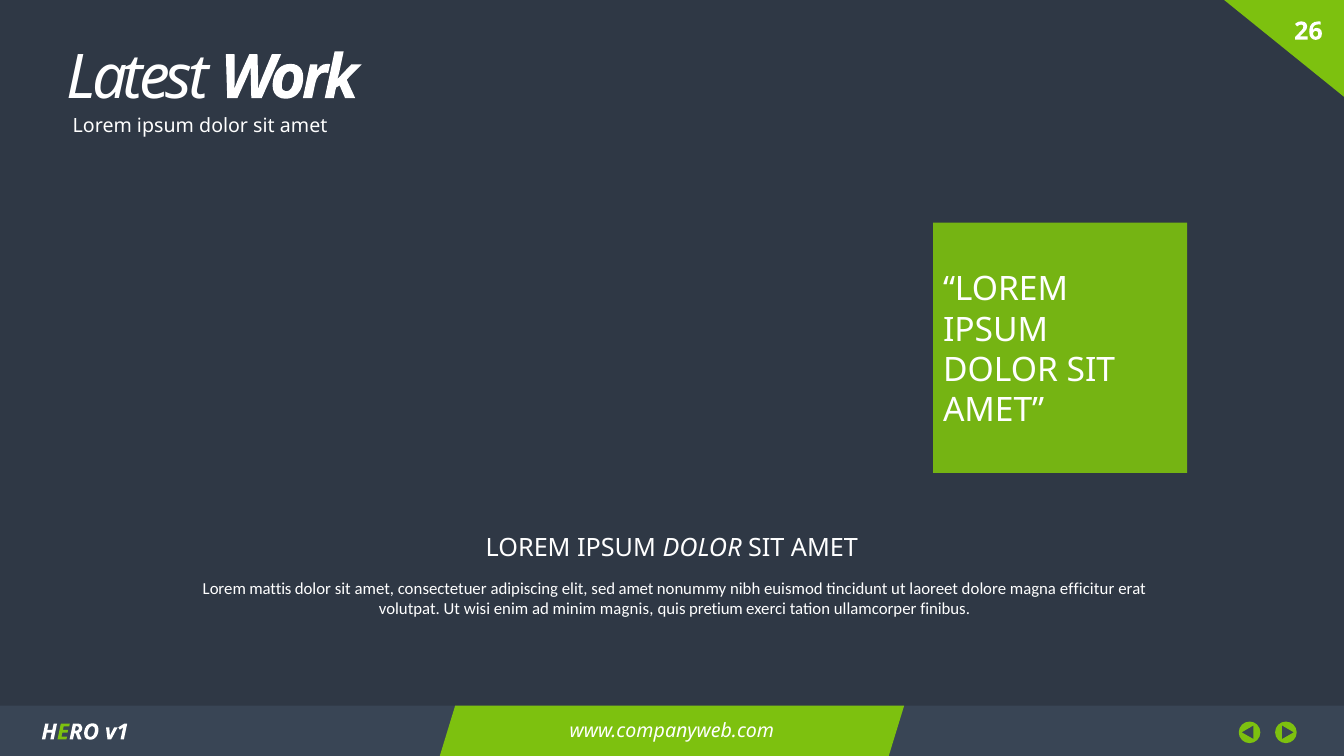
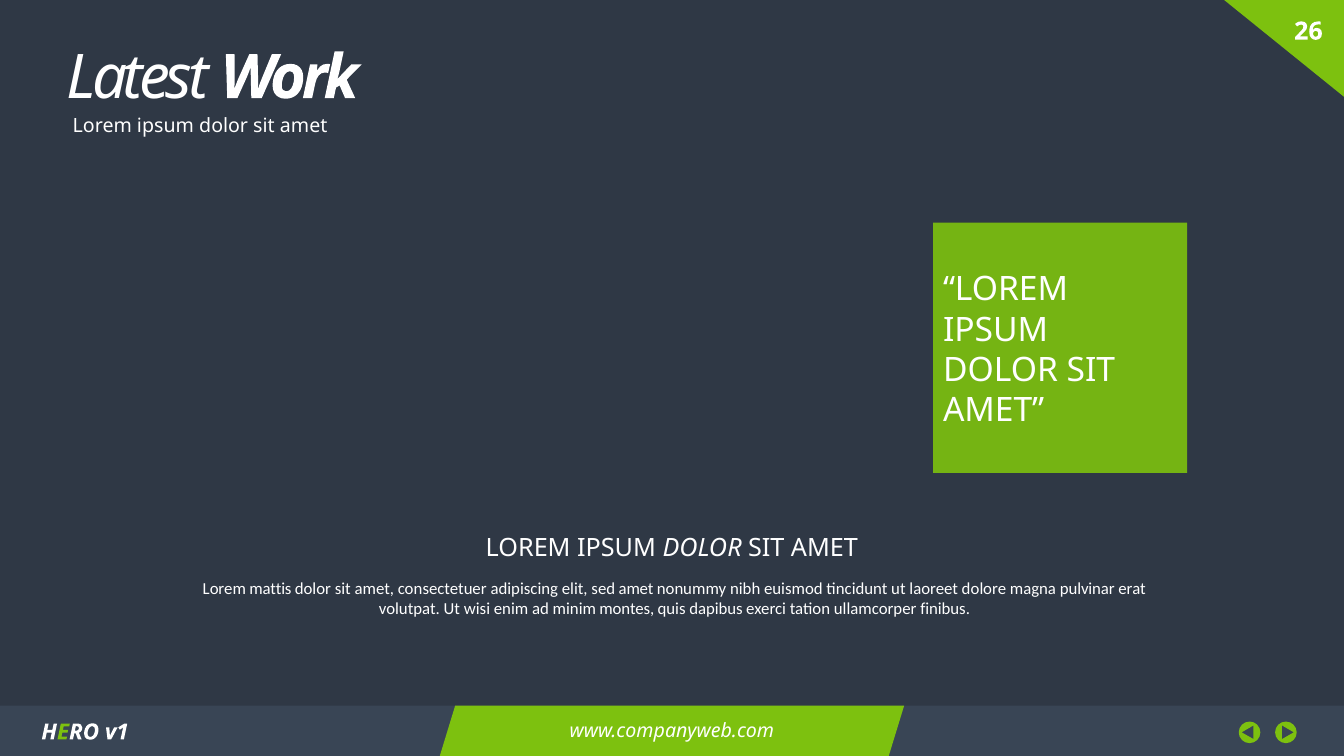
efficitur: efficitur -> pulvinar
magnis: magnis -> montes
pretium: pretium -> dapibus
